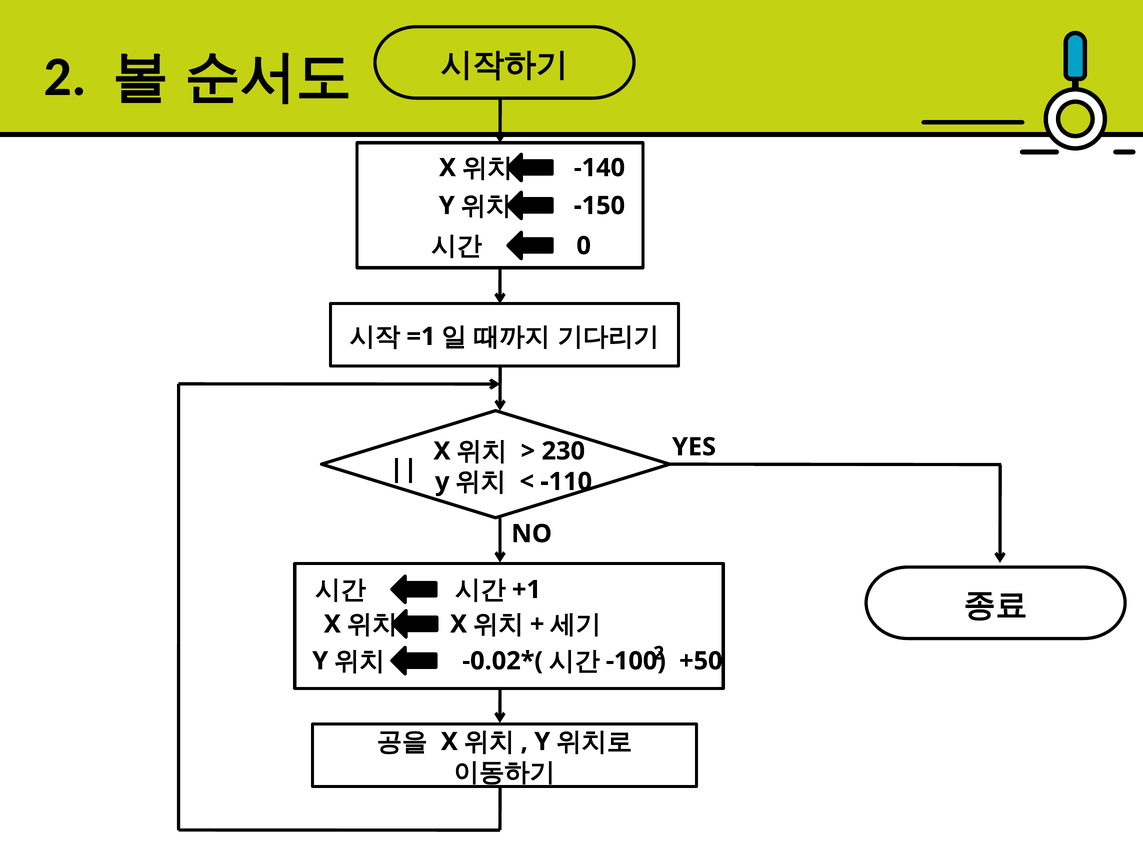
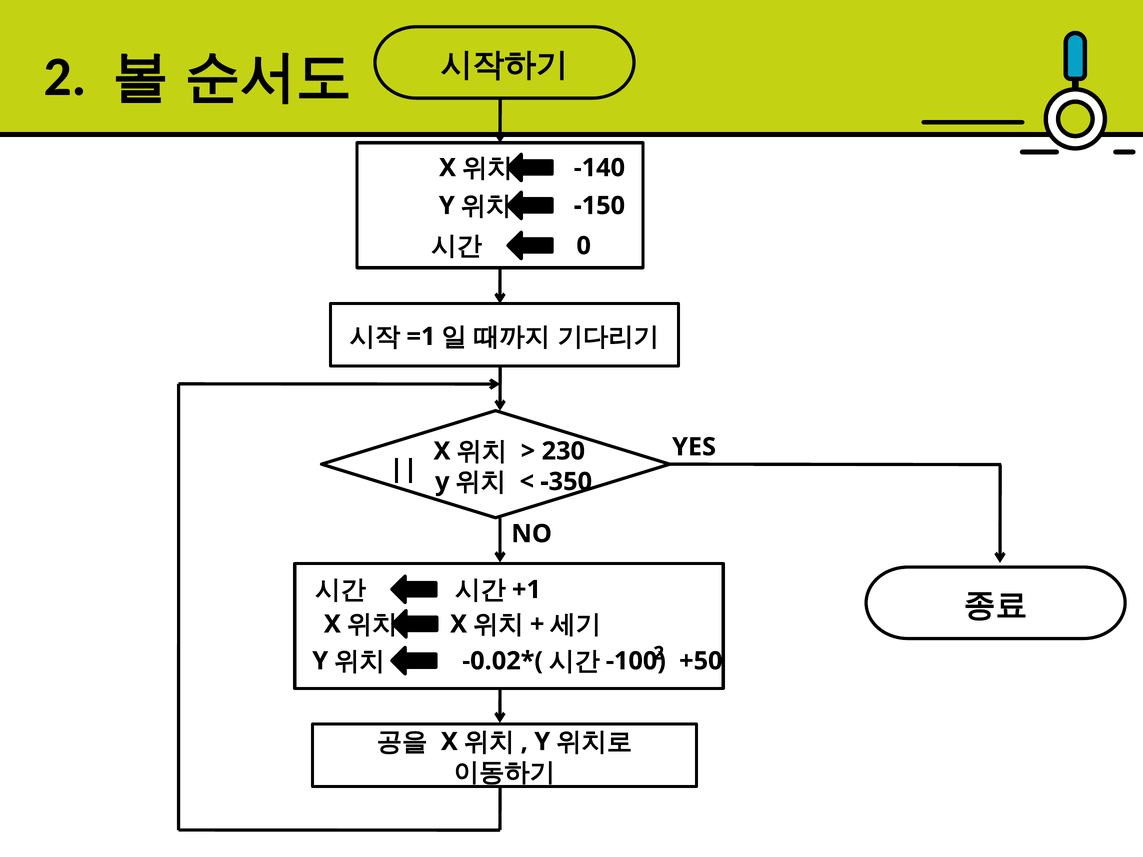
-110: -110 -> -350
